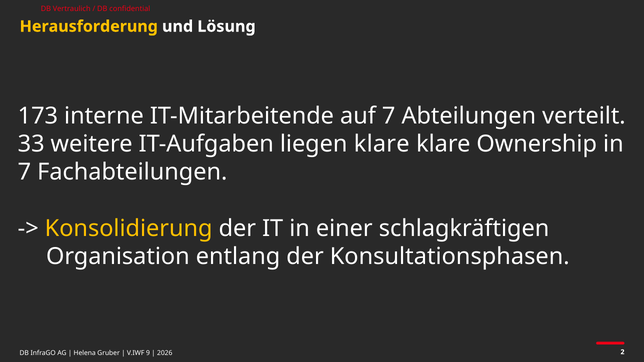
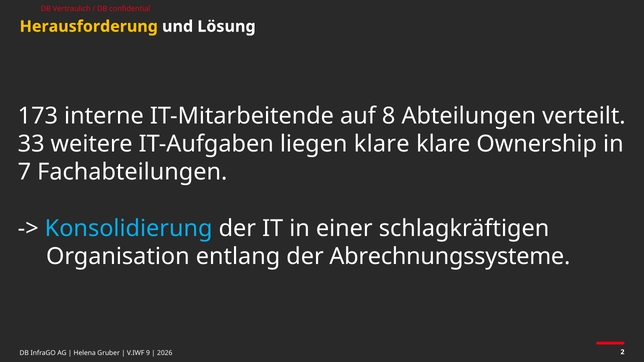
auf 7: 7 -> 8
Konsolidierung colour: yellow -> light blue
Konsultationsphasen: Konsultationsphasen -> Abrechnungssysteme
